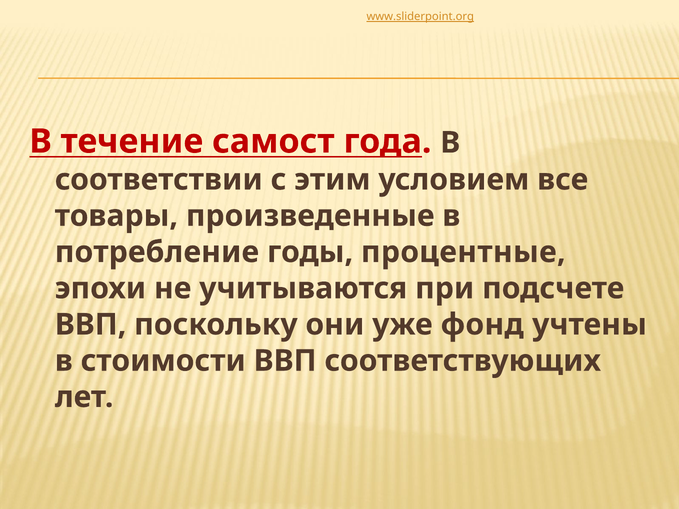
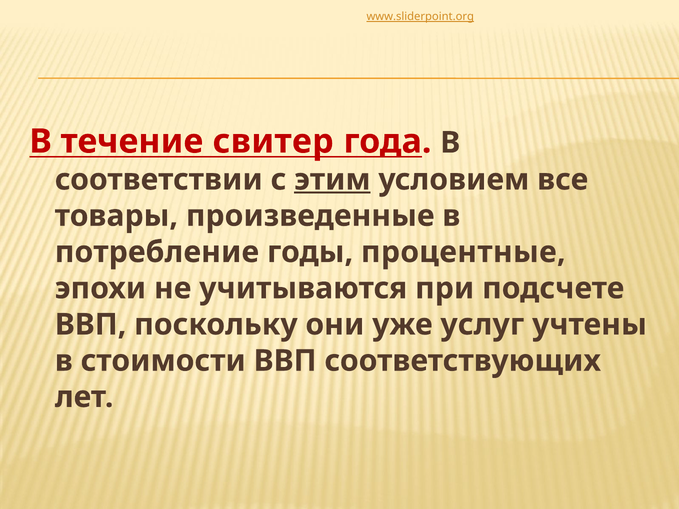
самост: самост -> свитер
этим underline: none -> present
фонд: фонд -> услуг
